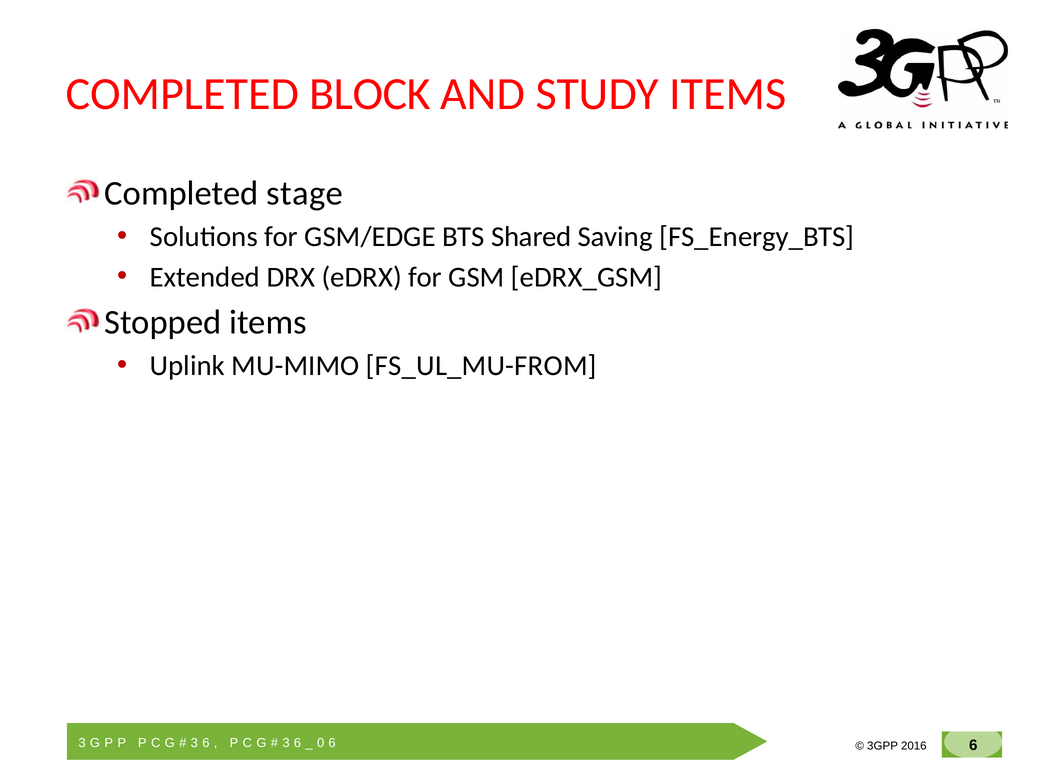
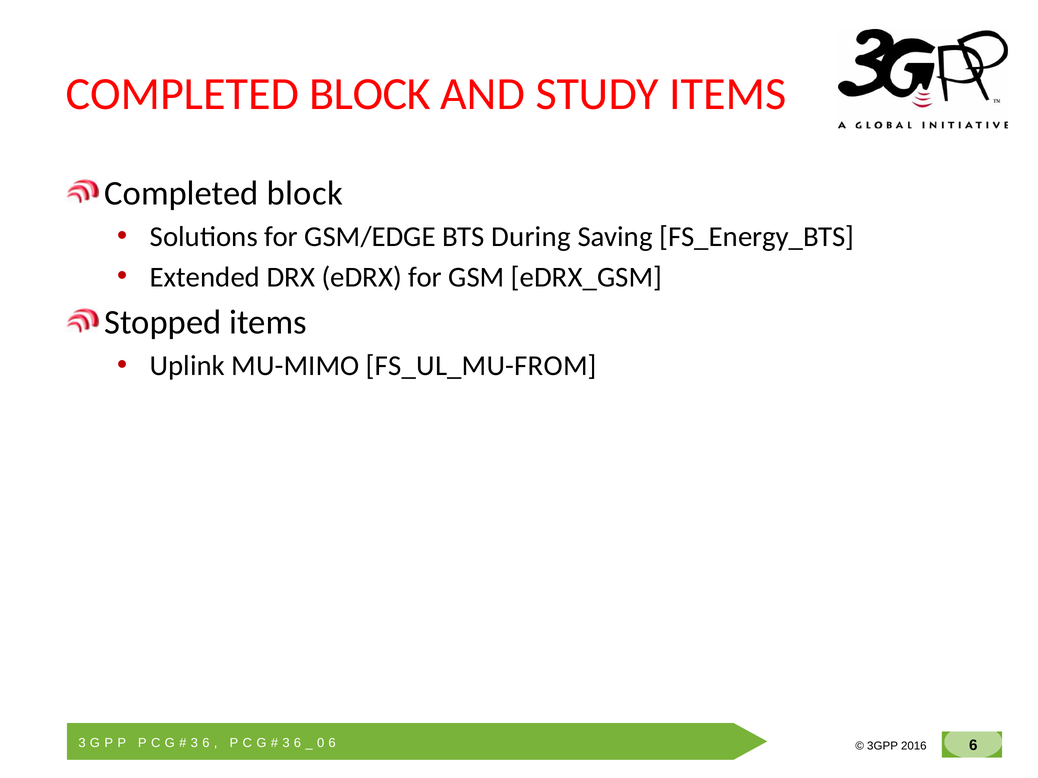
stage at (305, 193): stage -> block
Shared: Shared -> During
